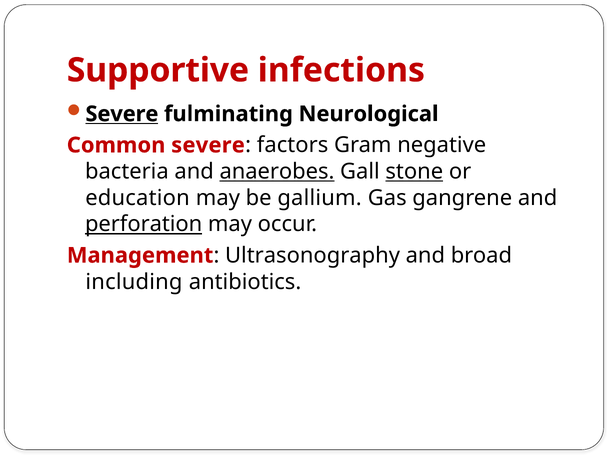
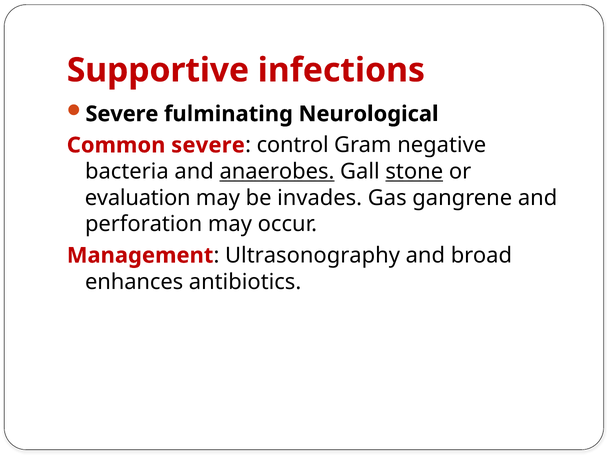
Severe at (122, 114) underline: present -> none
factors: factors -> control
education: education -> evaluation
gallium: gallium -> invades
perforation underline: present -> none
including: including -> enhances
